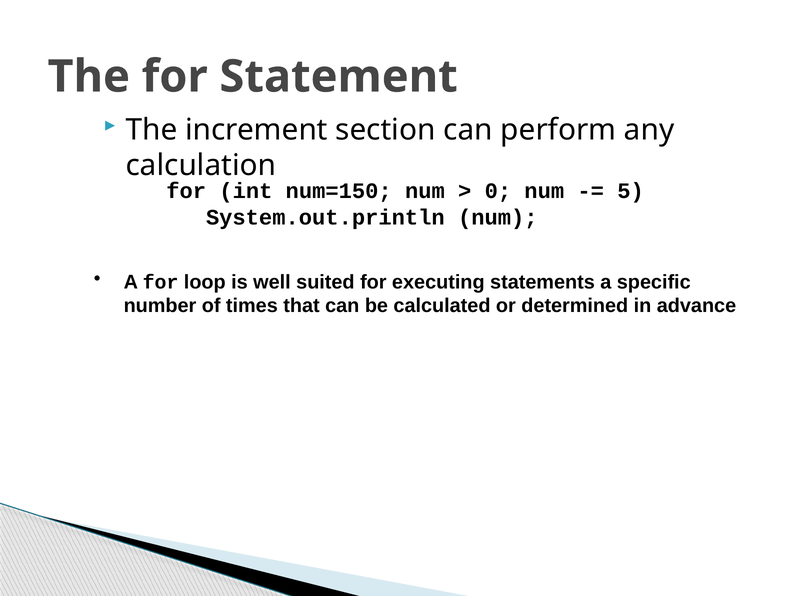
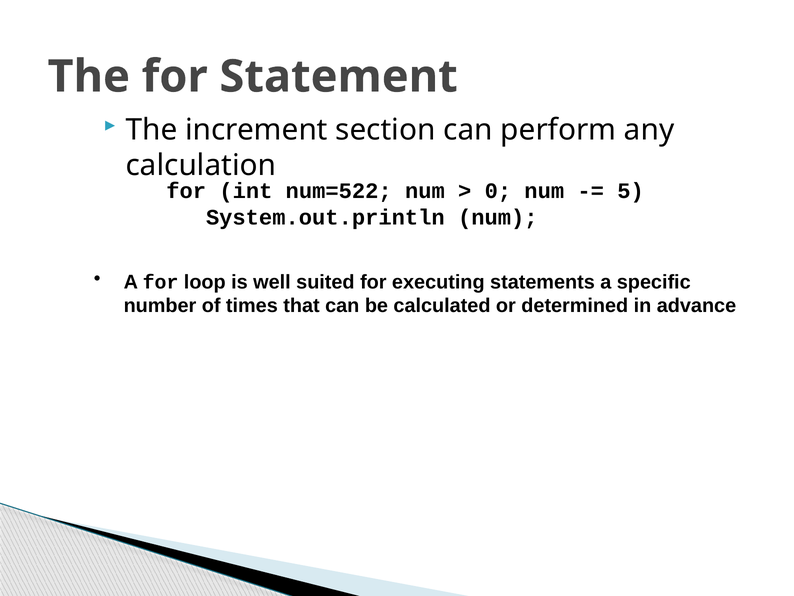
num=150: num=150 -> num=522
